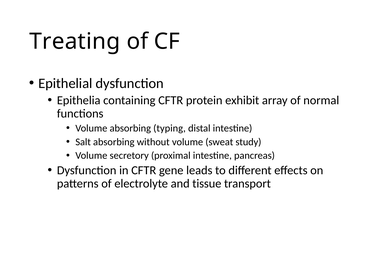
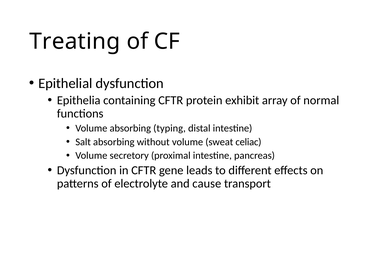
study: study -> celiac
tissue: tissue -> cause
